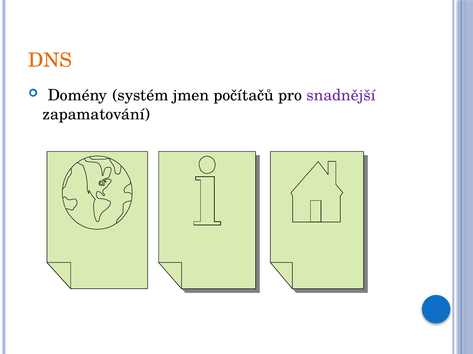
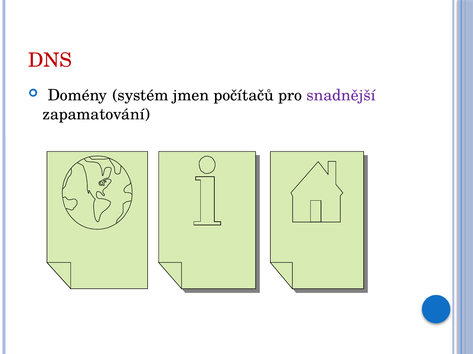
DNS colour: orange -> red
